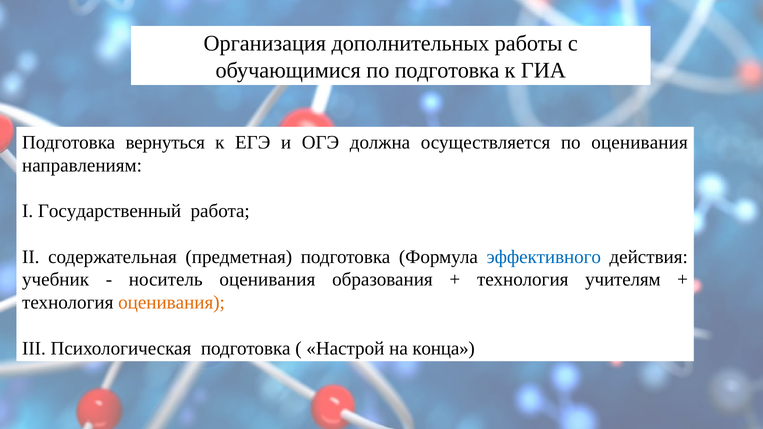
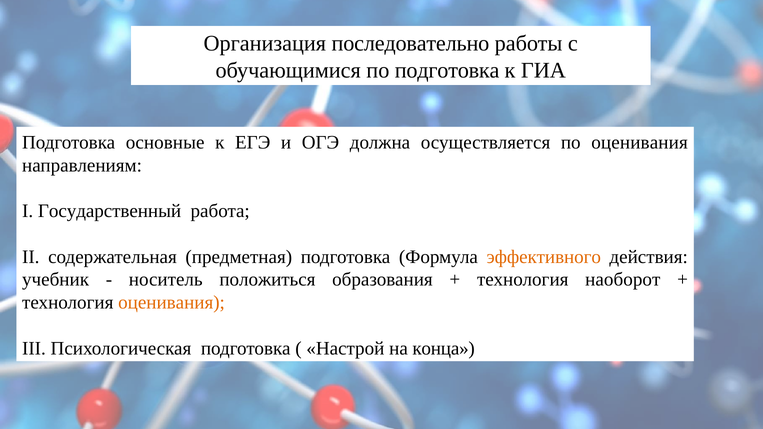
дополнительных: дополнительных -> последовательно
вернуться: вернуться -> основные
эффективного colour: blue -> orange
носитель оценивания: оценивания -> положиться
учителям: учителям -> наоборот
